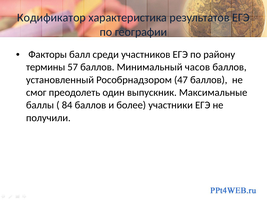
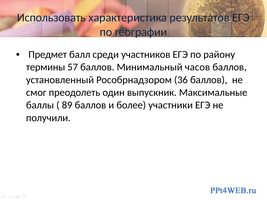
Кодификатор: Кодификатор -> Использовать
Факторы: Факторы -> Предмет
47: 47 -> 36
84: 84 -> 89
